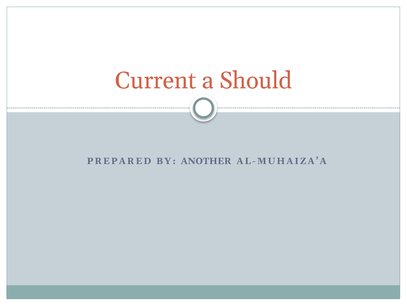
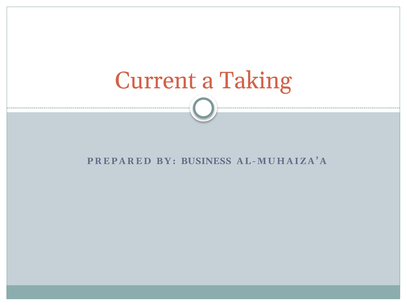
Should: Should -> Taking
ANOTHER: ANOTHER -> BUSINESS
